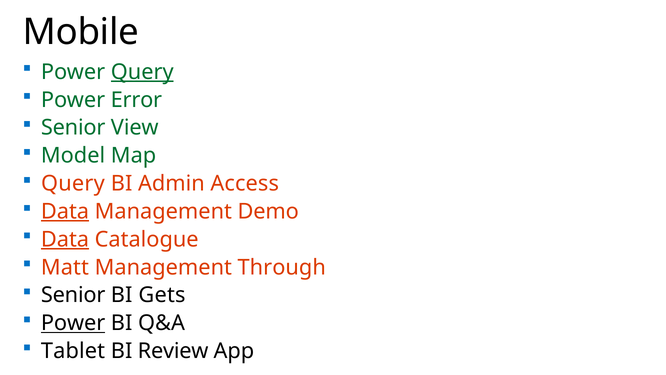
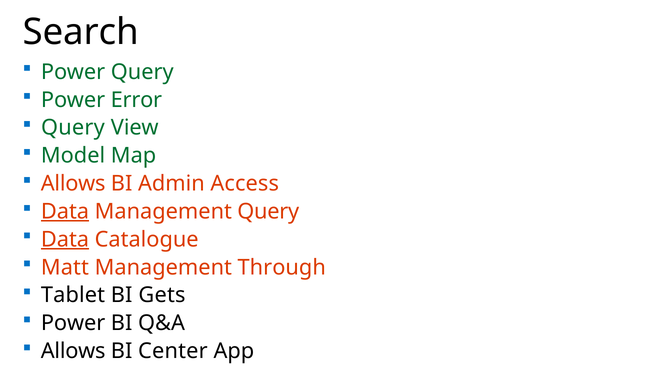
Mobile: Mobile -> Search
Query at (142, 72) underline: present -> none
Senior at (73, 128): Senior -> Query
Query at (73, 183): Query -> Allows
Management Demo: Demo -> Query
Senior at (73, 295): Senior -> Tablet
Power at (73, 323) underline: present -> none
Tablet at (73, 351): Tablet -> Allows
Review: Review -> Center
